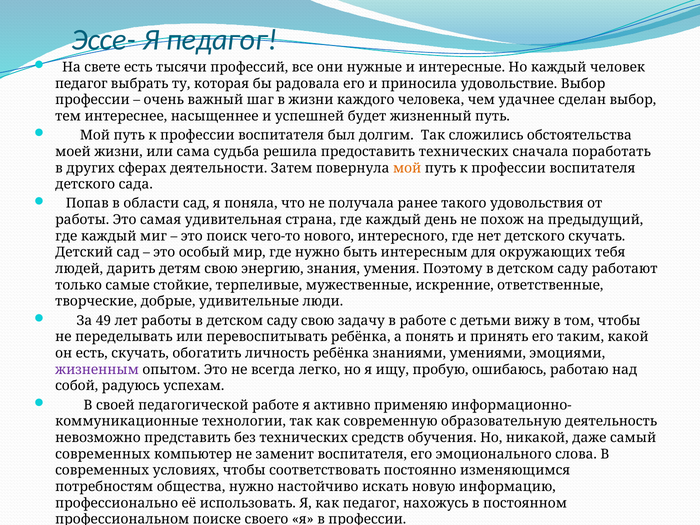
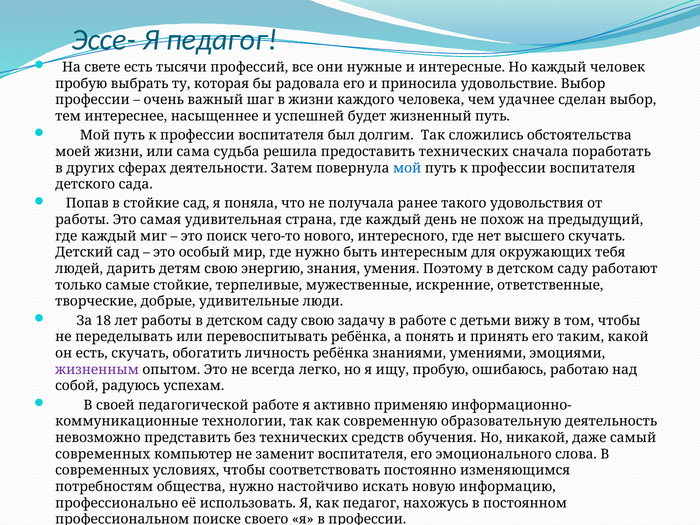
педагог at (81, 84): педагог -> пробую
мой at (407, 168) colour: orange -> blue
в области: области -> стойкие
нет детского: детского -> высшего
49: 49 -> 18
